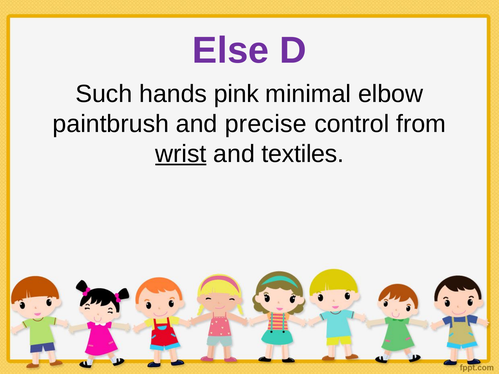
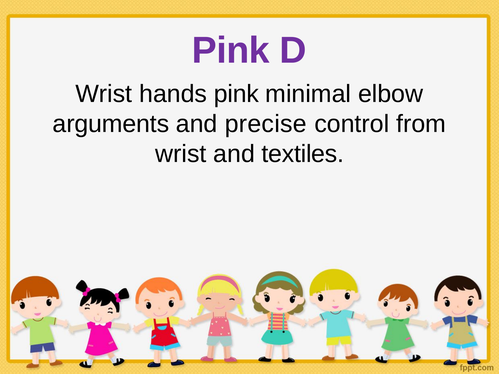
Else at (231, 50): Else -> Pink
Such at (104, 94): Such -> Wrist
paintbrush: paintbrush -> arguments
wrist at (181, 154) underline: present -> none
